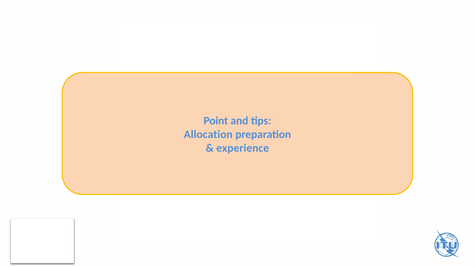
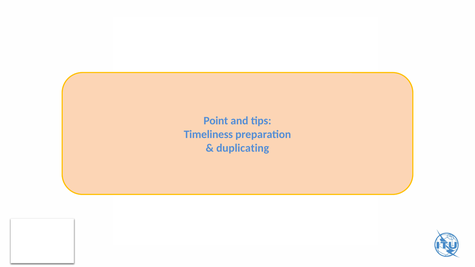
Allocation: Allocation -> Timeliness
experience: experience -> duplicating
